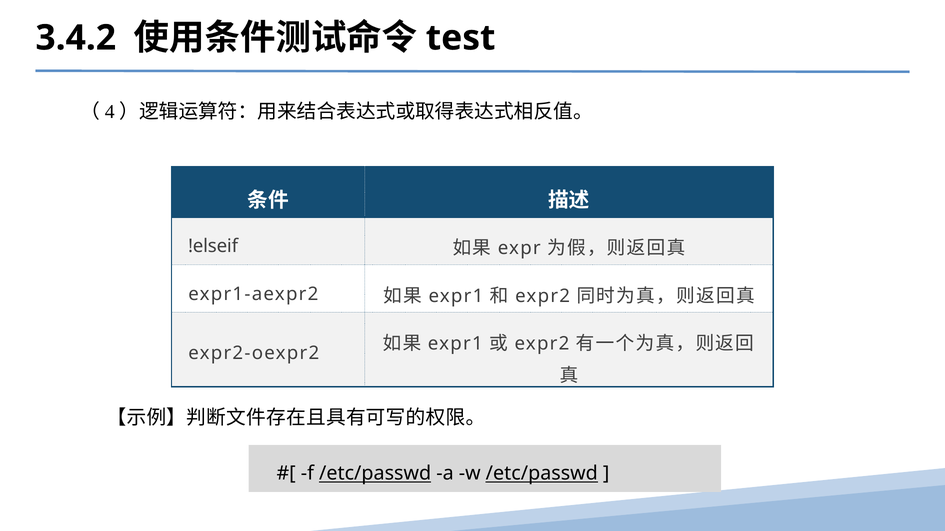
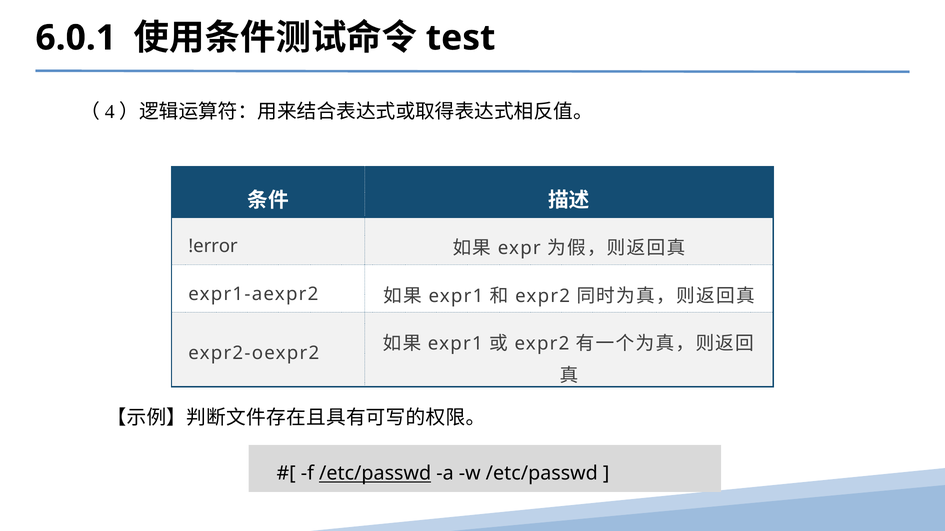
3.4.2: 3.4.2 -> 6.0.1
!elseif: !elseif -> !error
/etc/passwd at (542, 474) underline: present -> none
